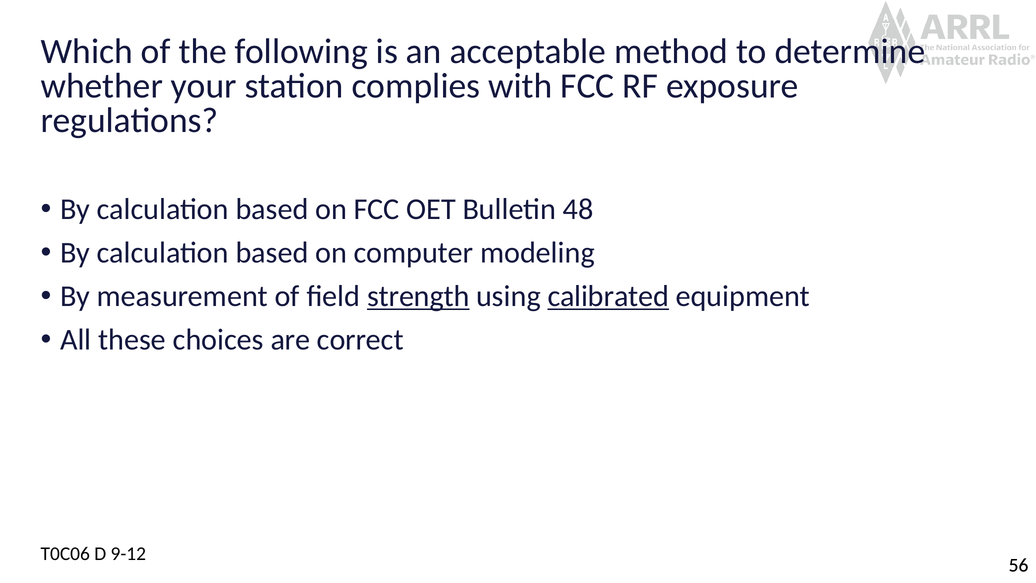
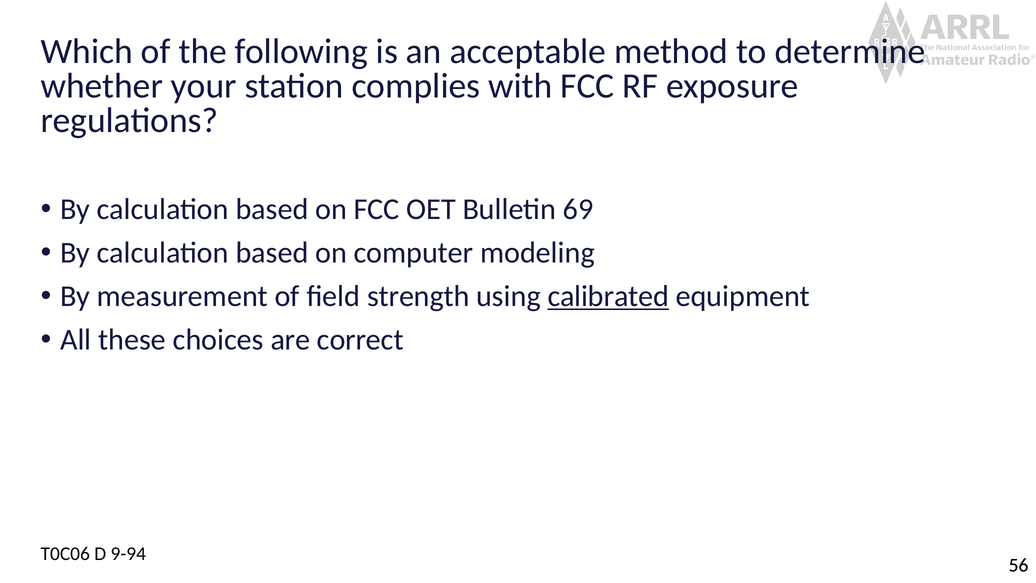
48: 48 -> 69
strength underline: present -> none
9-12: 9-12 -> 9-94
